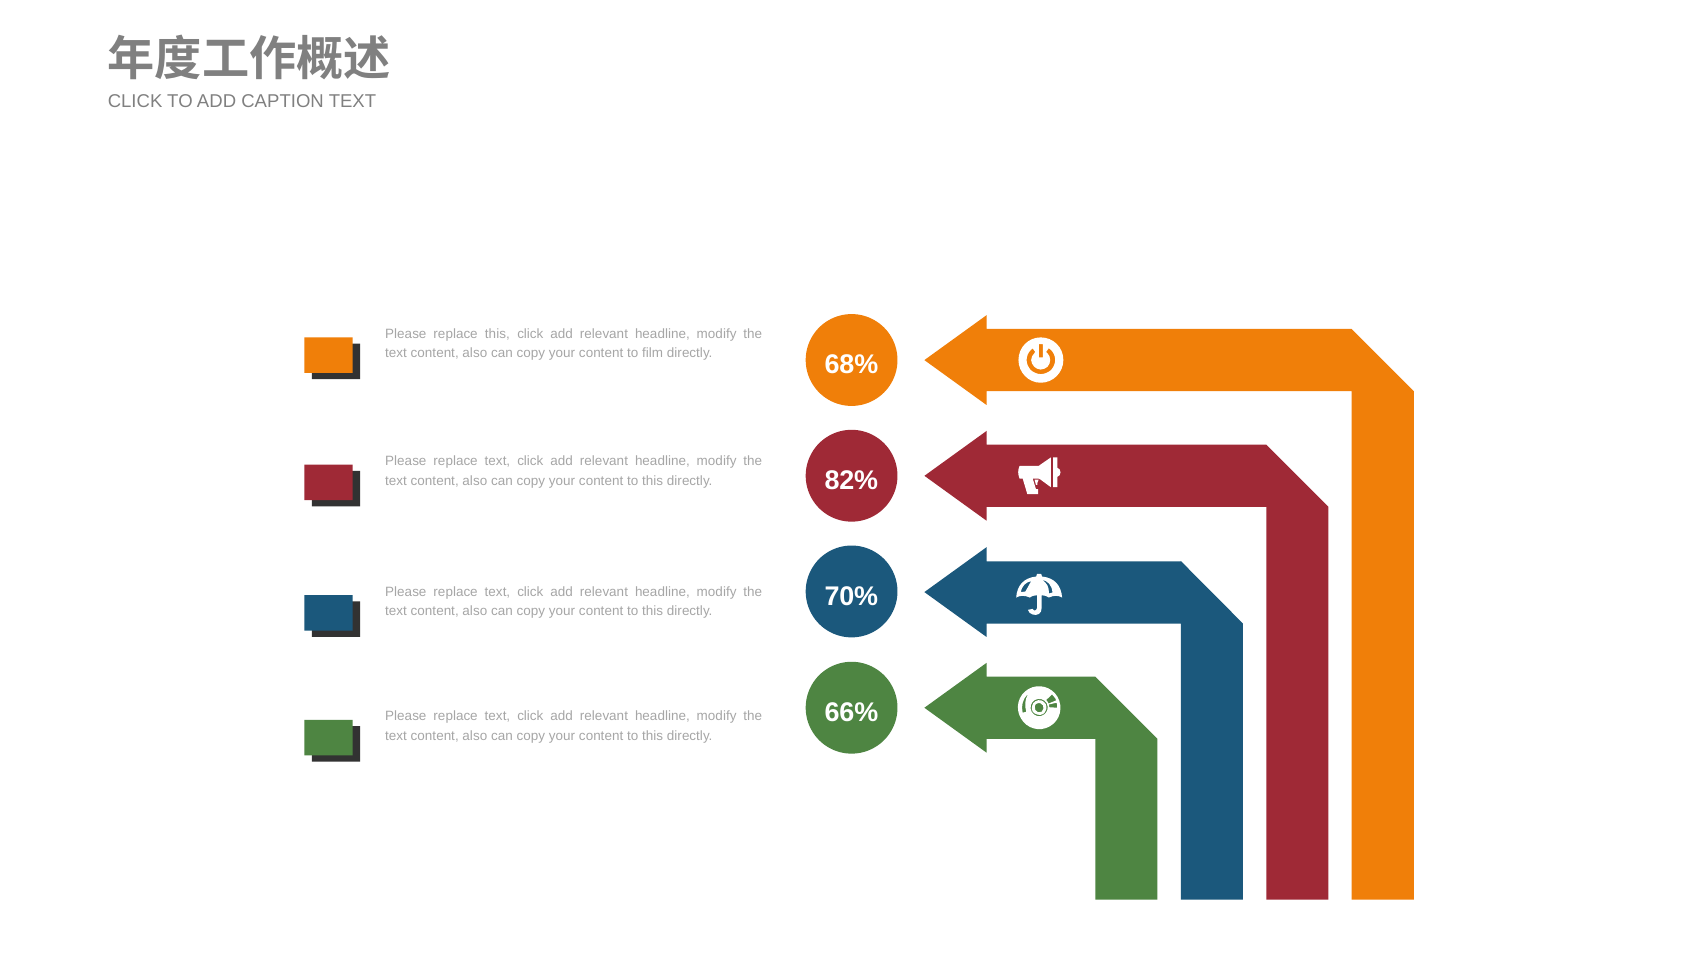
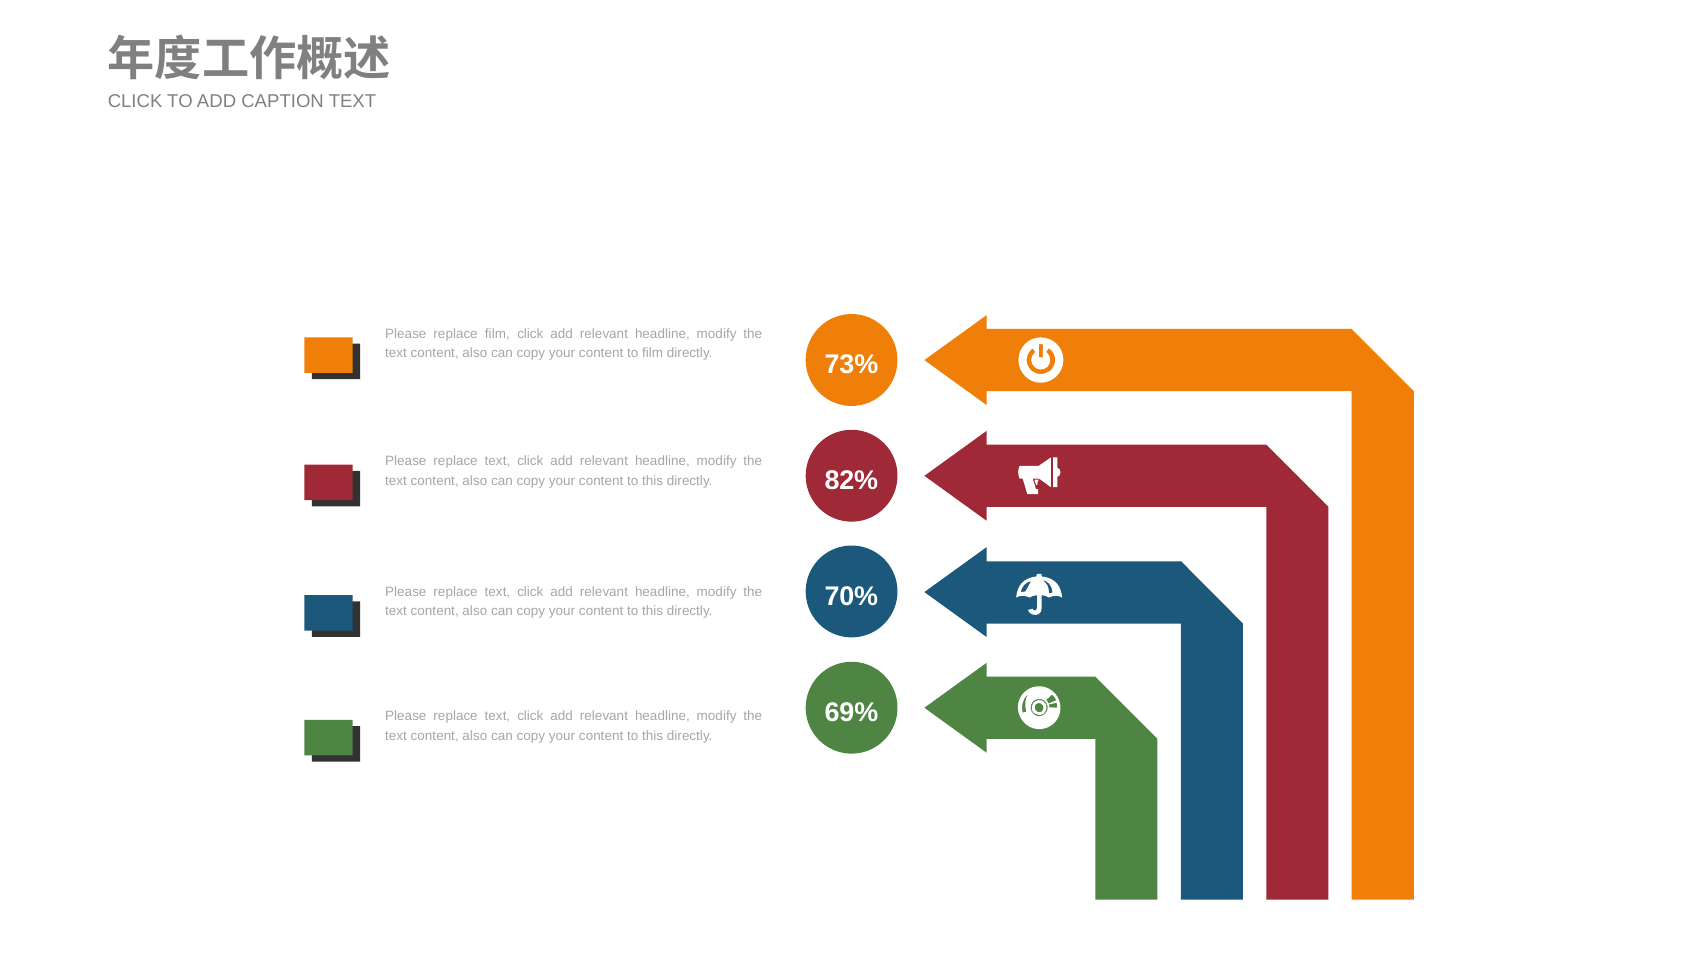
replace this: this -> film
68%: 68% -> 73%
66%: 66% -> 69%
